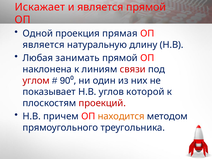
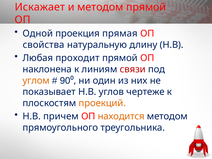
и является: является -> методом
является at (44, 45): является -> свойства
занимать: занимать -> проходит
углом colour: red -> orange
которой: которой -> чертеже
проекций colour: red -> orange
